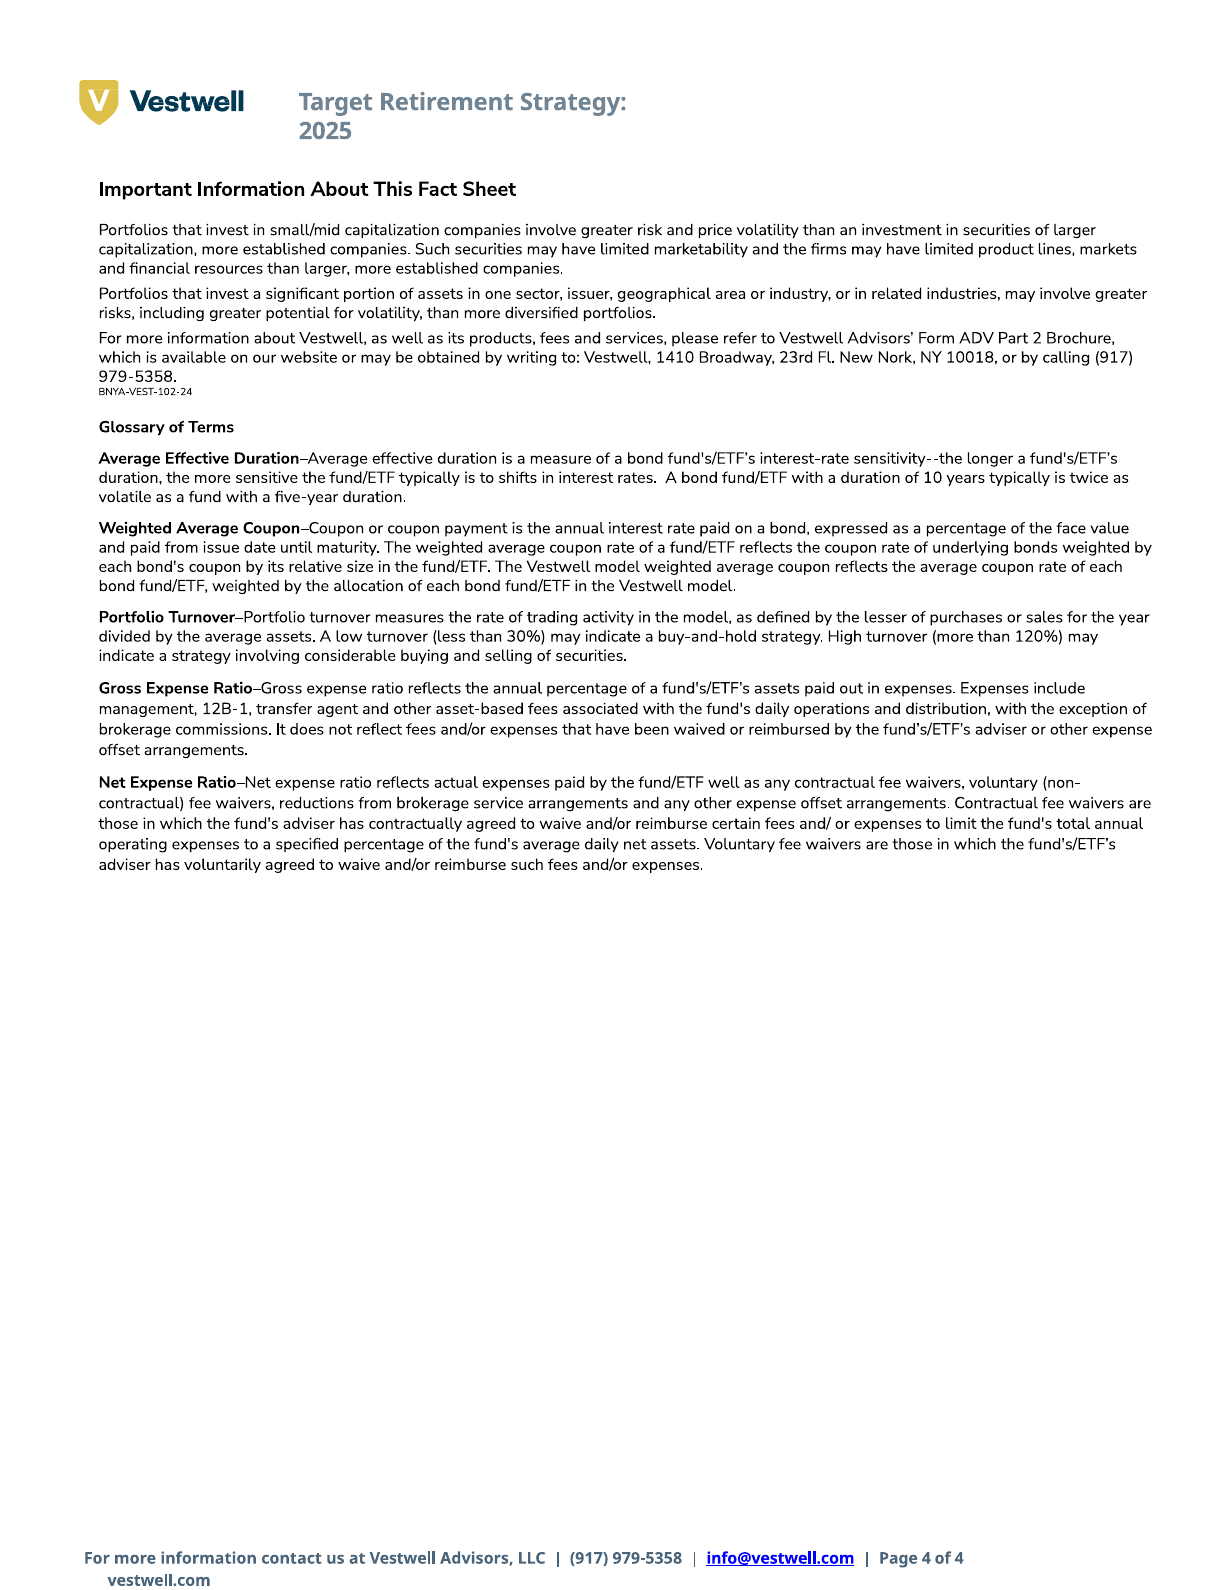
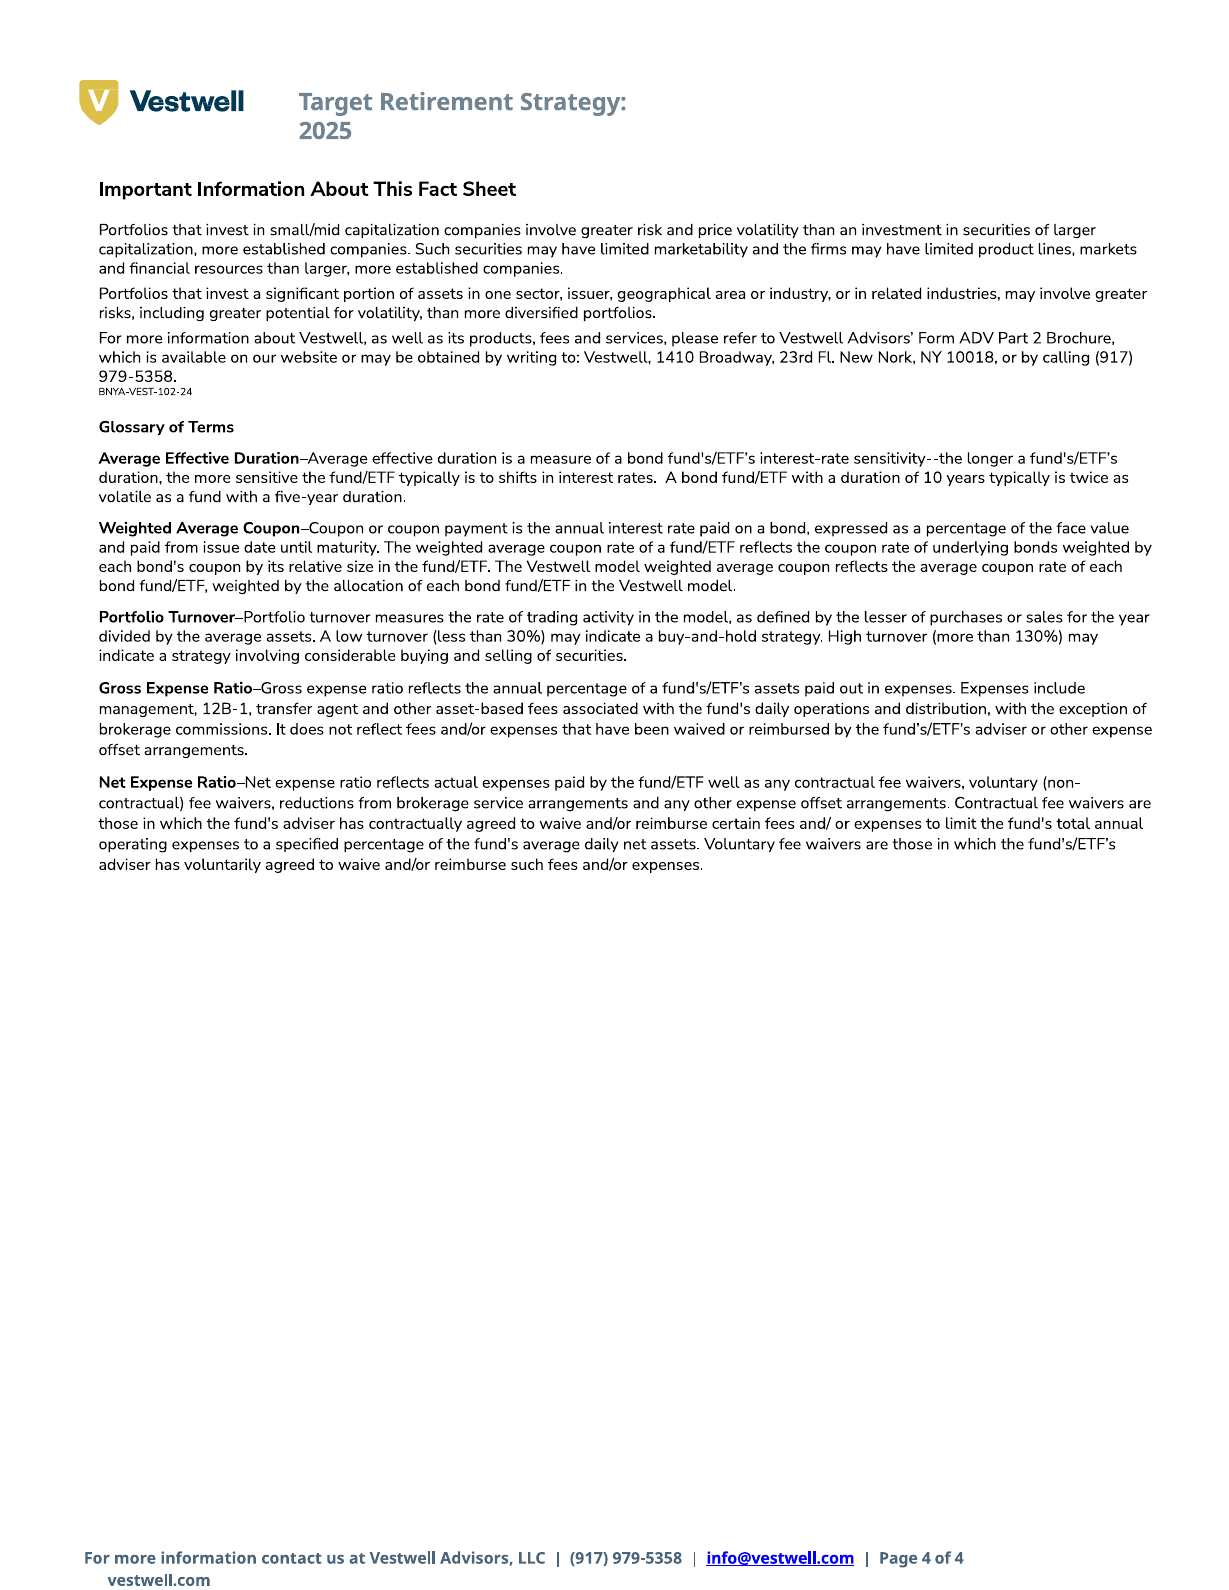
120%: 120% -> 130%
